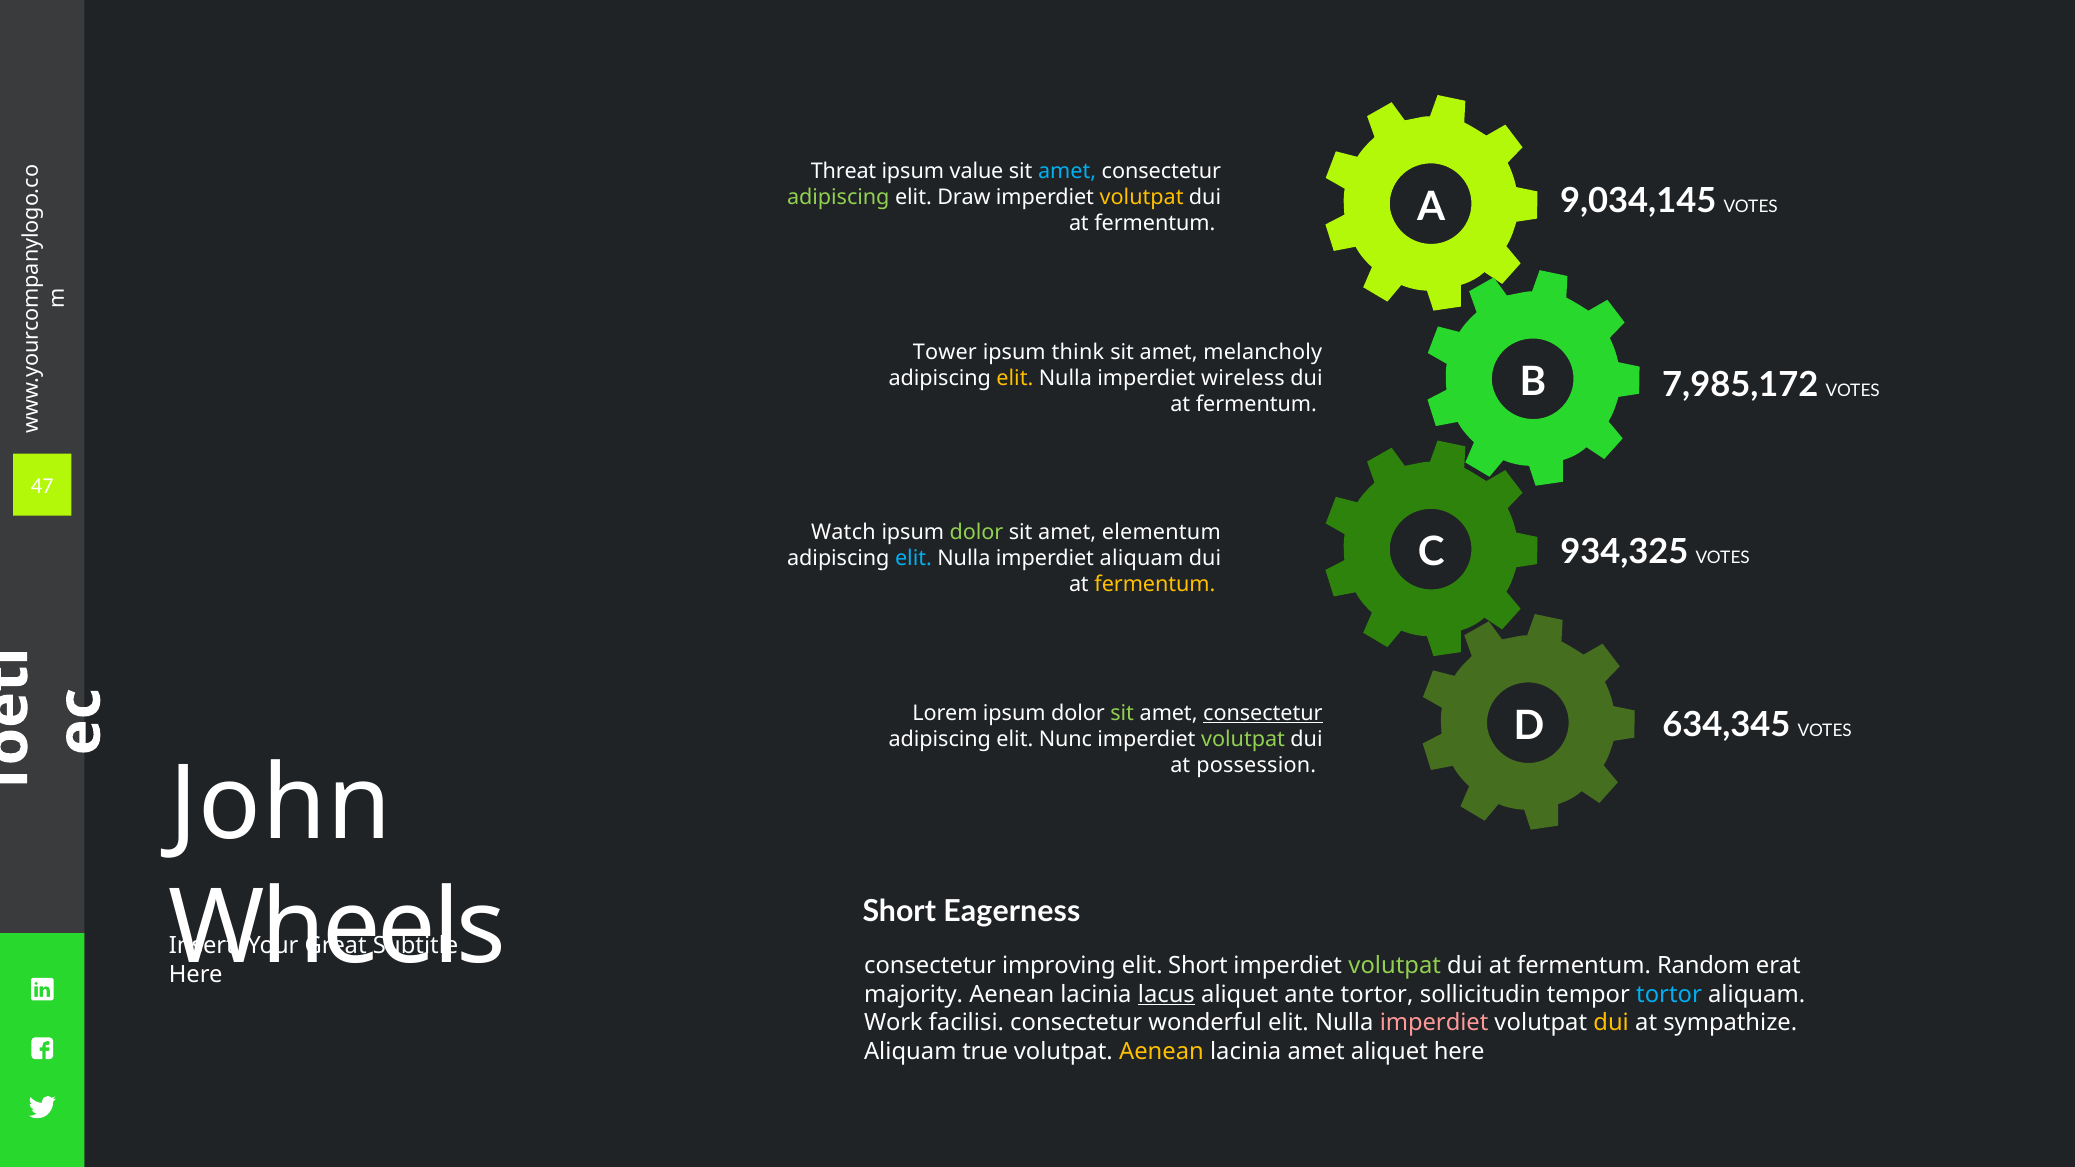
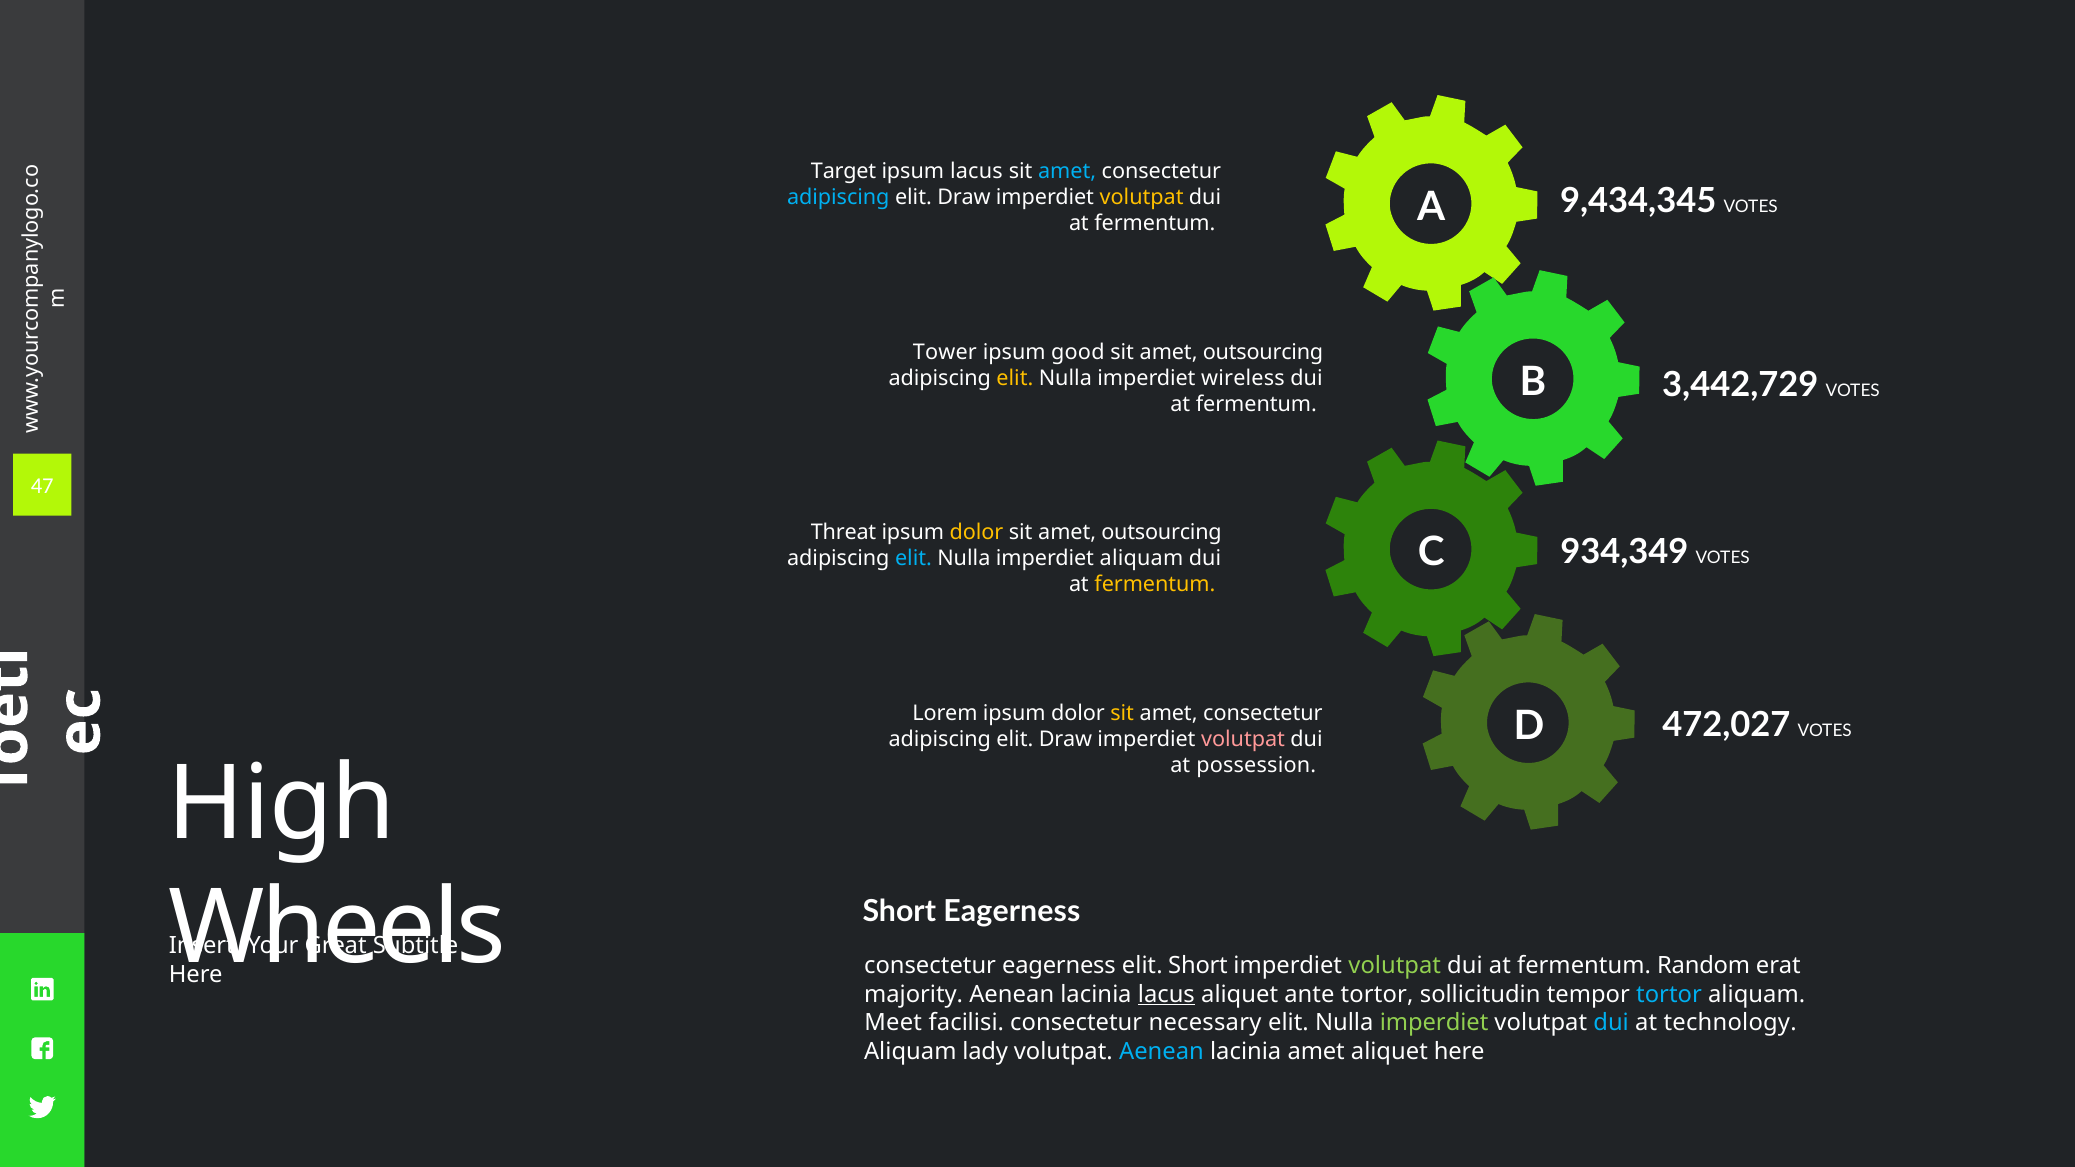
Threat: Threat -> Target
ipsum value: value -> lacus
9,034,145: 9,034,145 -> 9,434,345
adipiscing at (838, 197) colour: light green -> light blue
think: think -> good
melancholy at (1263, 352): melancholy -> outsourcing
7,985,172: 7,985,172 -> 3,442,729
Watch: Watch -> Threat
dolor at (977, 533) colour: light green -> yellow
elementum at (1161, 533): elementum -> outsourcing
934,325: 934,325 -> 934,349
sit at (1122, 714) colour: light green -> yellow
consectetur at (1263, 714) underline: present -> none
634,345: 634,345 -> 472,027
Nunc at (1065, 740): Nunc -> Draw
volutpat at (1243, 740) colour: light green -> pink
John: John -> High
consectetur improving: improving -> eagerness
Work: Work -> Meet
wonderful: wonderful -> necessary
imperdiet at (1434, 1023) colour: pink -> light green
dui at (1611, 1023) colour: yellow -> light blue
sympathize: sympathize -> technology
true: true -> lady
Aenean at (1161, 1052) colour: yellow -> light blue
